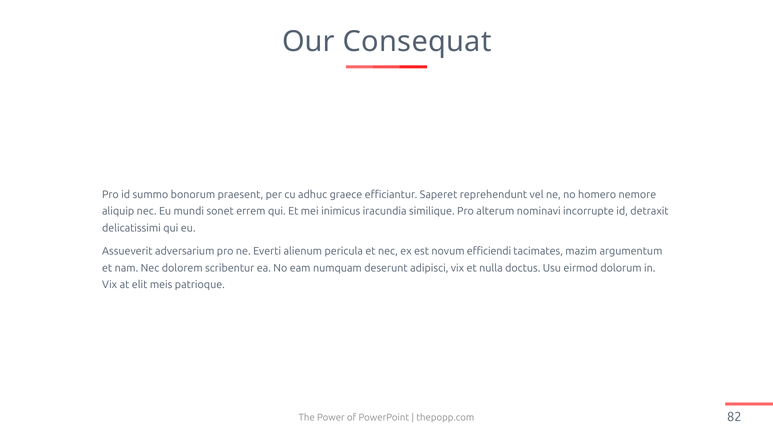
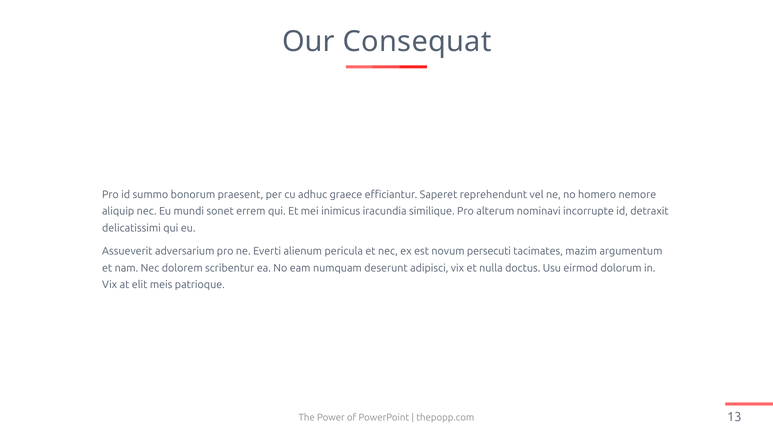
efficiendi: efficiendi -> persecuti
82: 82 -> 13
